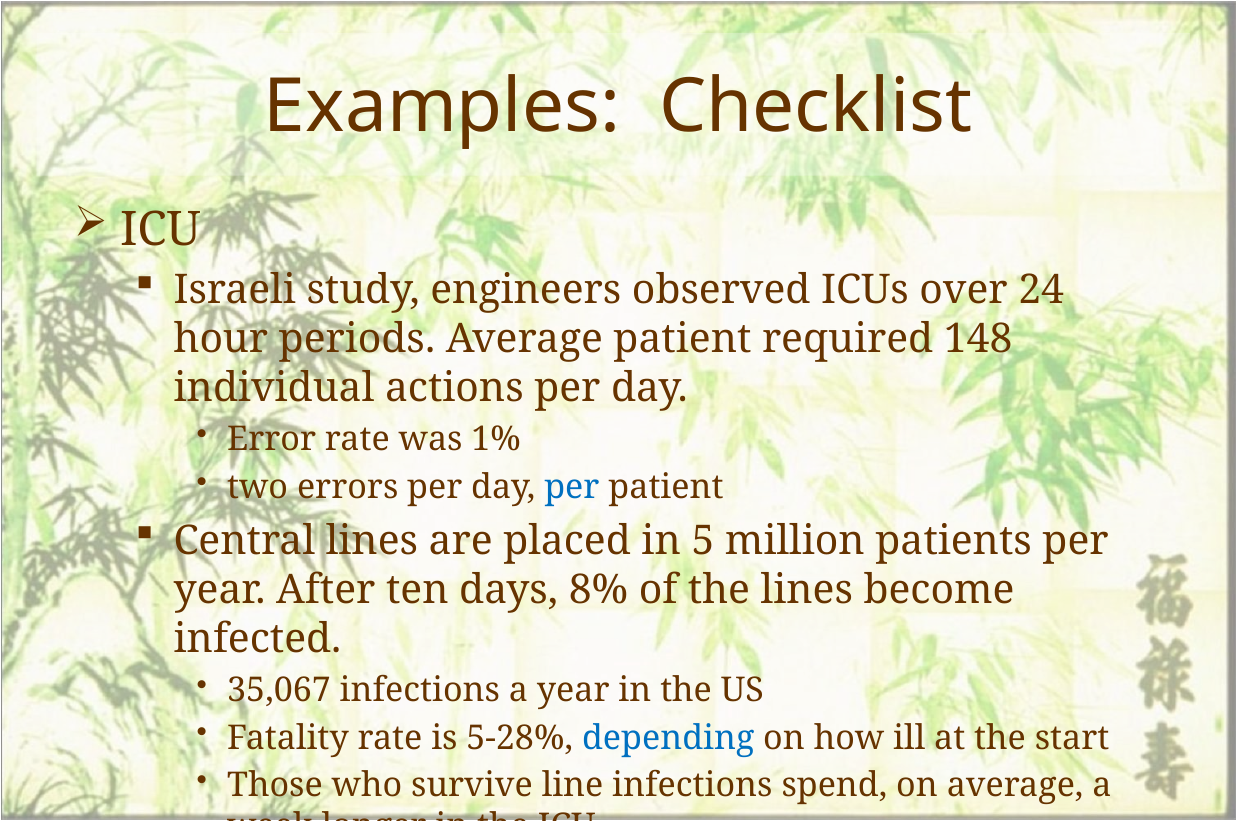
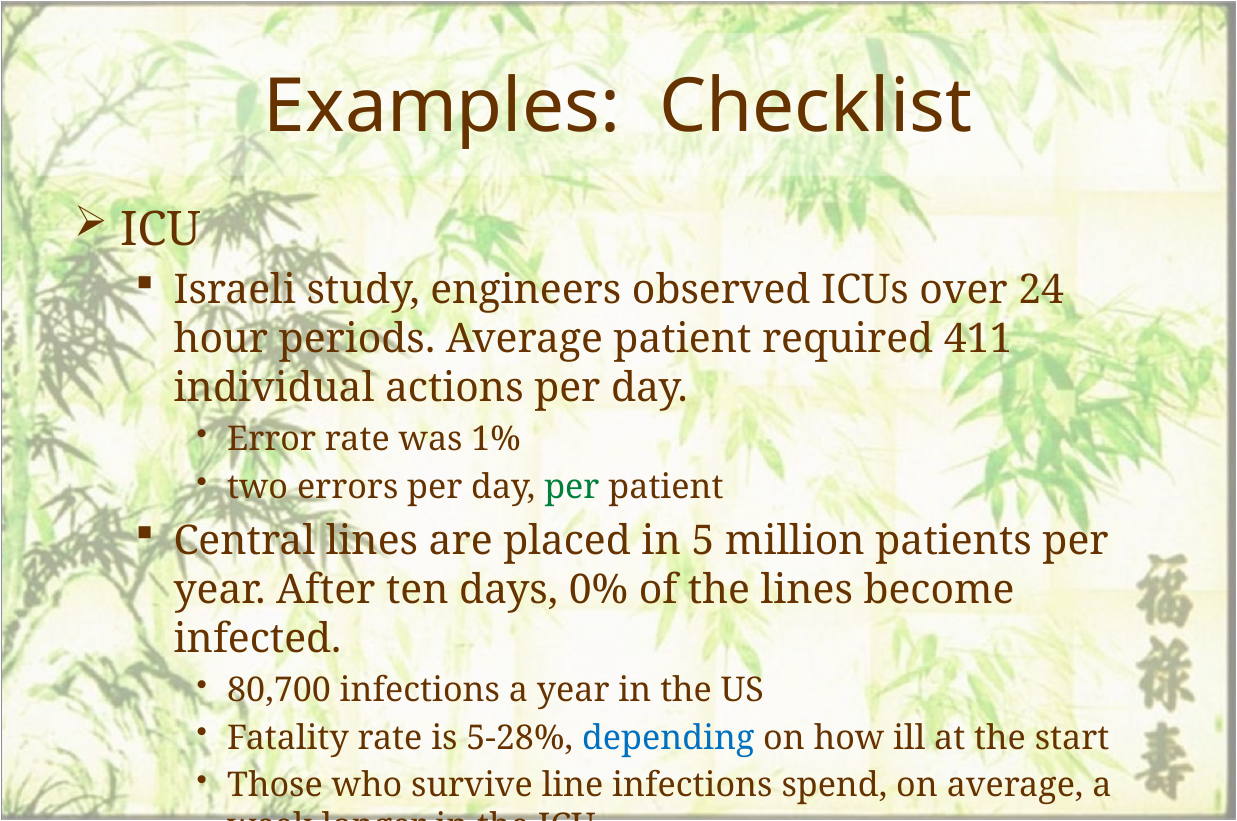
148: 148 -> 411
per at (572, 487) colour: blue -> green
8%: 8% -> 0%
35,067: 35,067 -> 80,700
